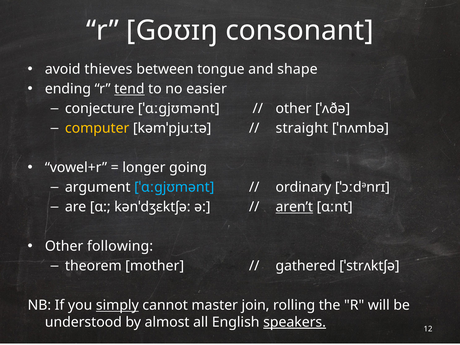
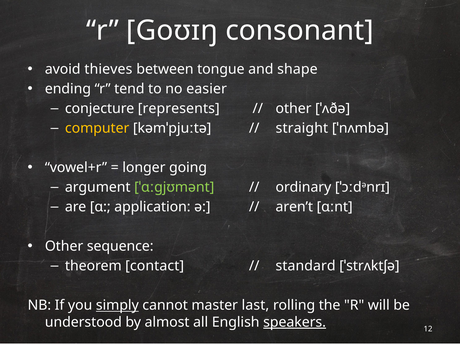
tend underline: present -> none
conjecture ˈɑːgjʊmənt: ˈɑːgjʊmənt -> represents
ˈɑːgjʊmənt at (174, 187) colour: light blue -> light green
kənˈdʒɛktʃə: kənˈdʒɛktʃə -> application
aren’t underline: present -> none
following: following -> sequence
mother: mother -> contact
gathered: gathered -> standard
join: join -> last
